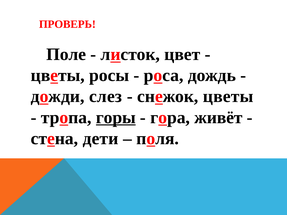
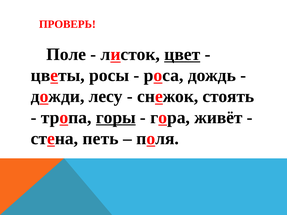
цвет underline: none -> present
слез: слез -> лесу
снежок цветы: цветы -> стоять
дети: дети -> петь
